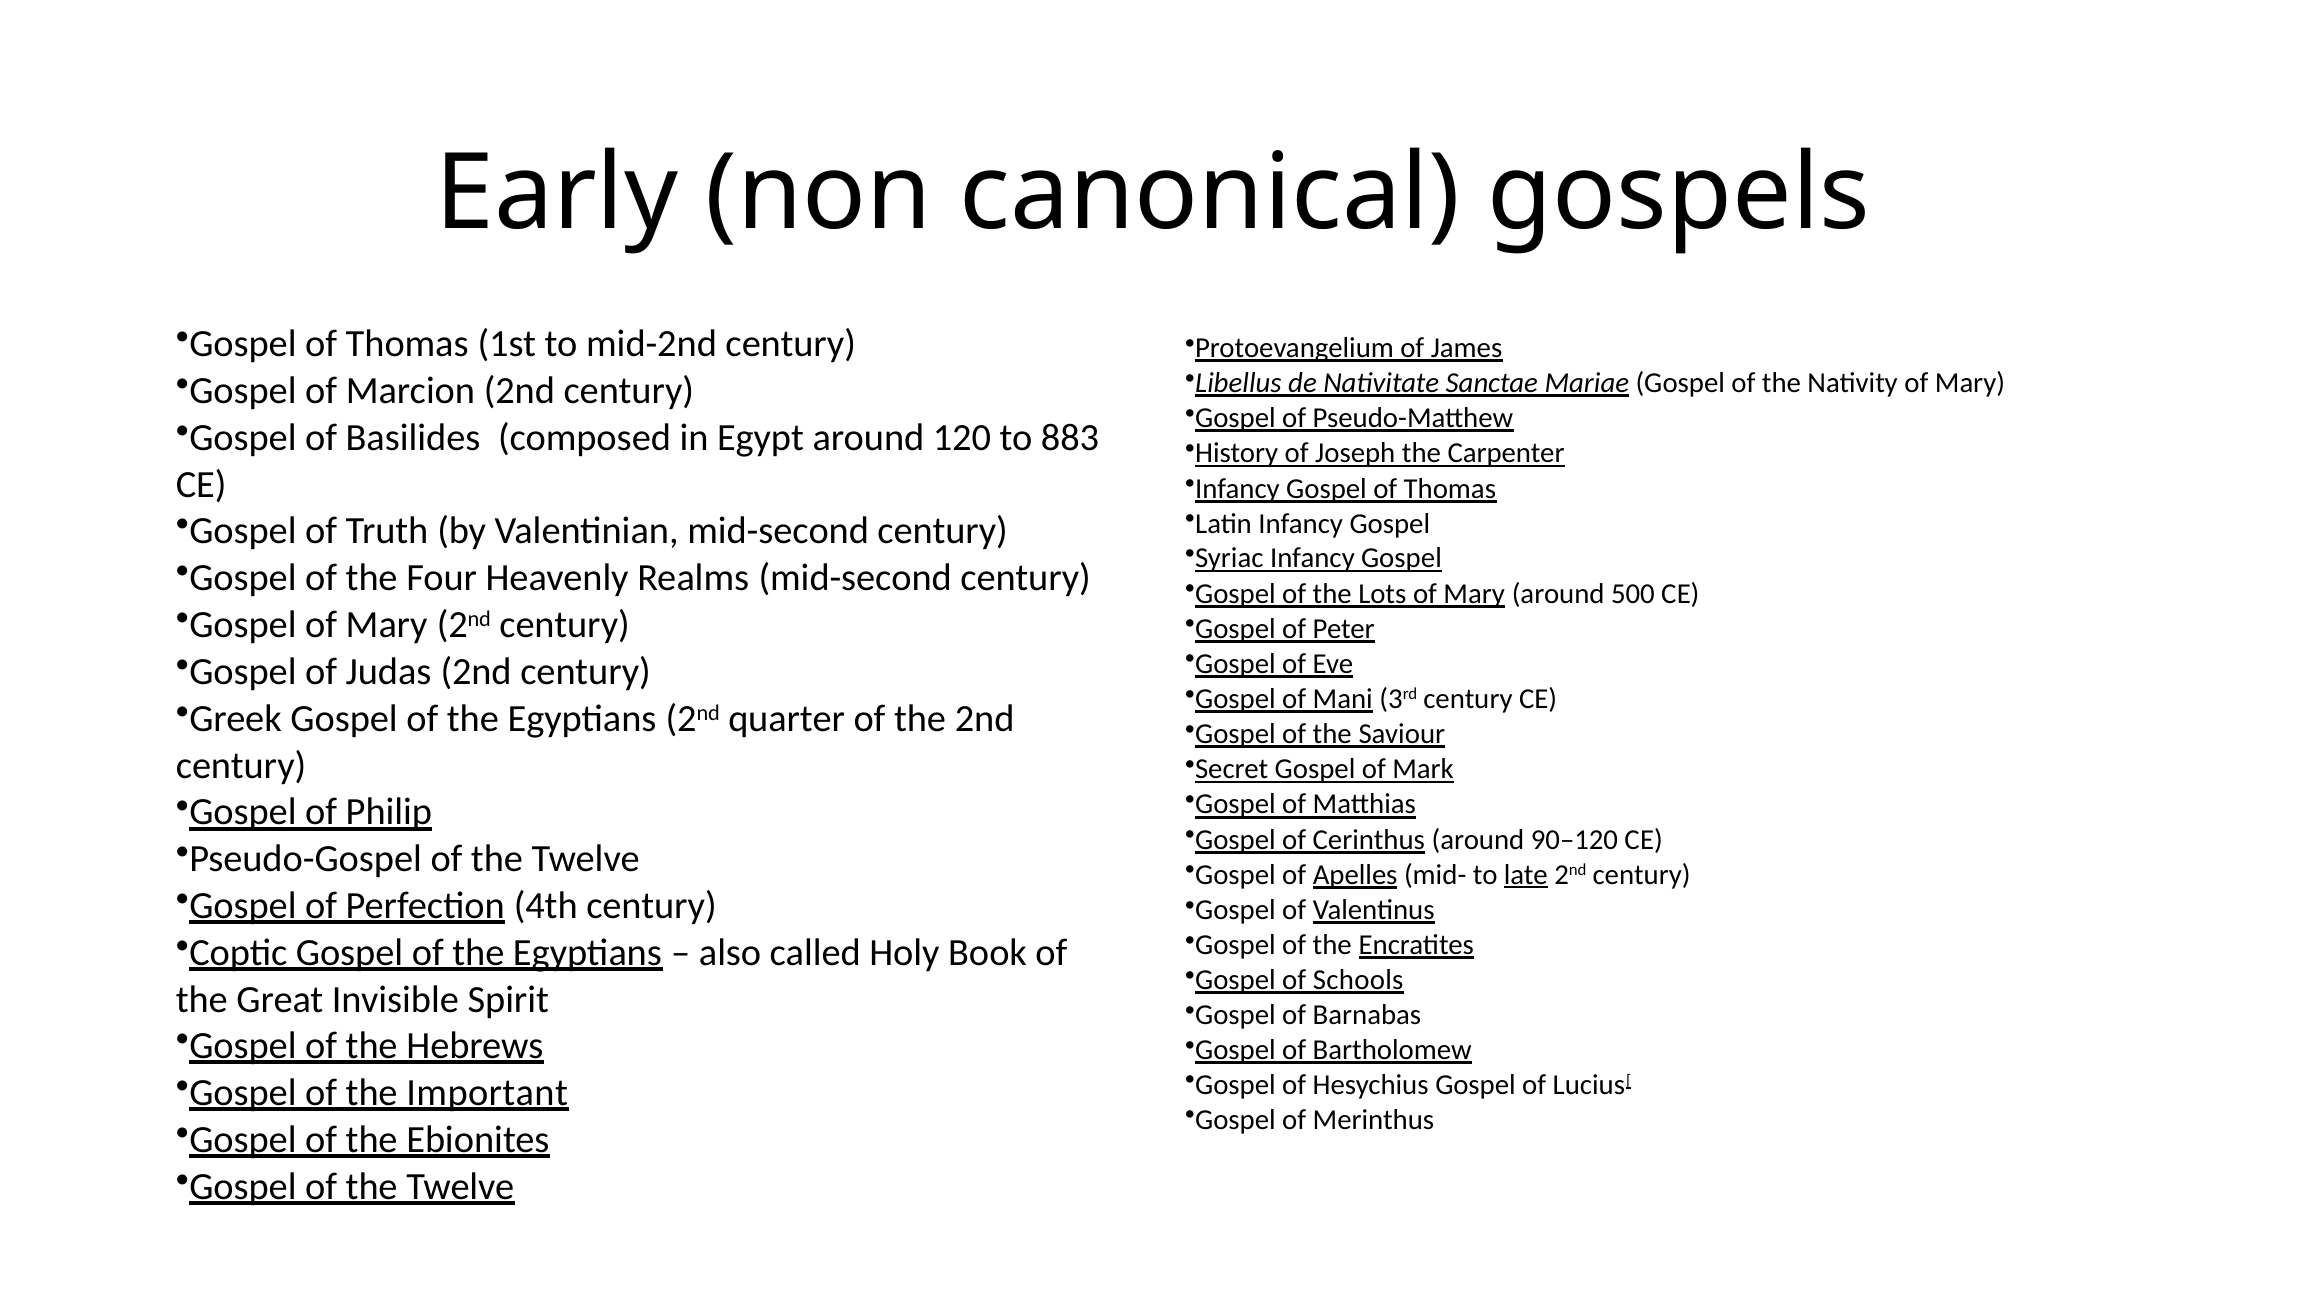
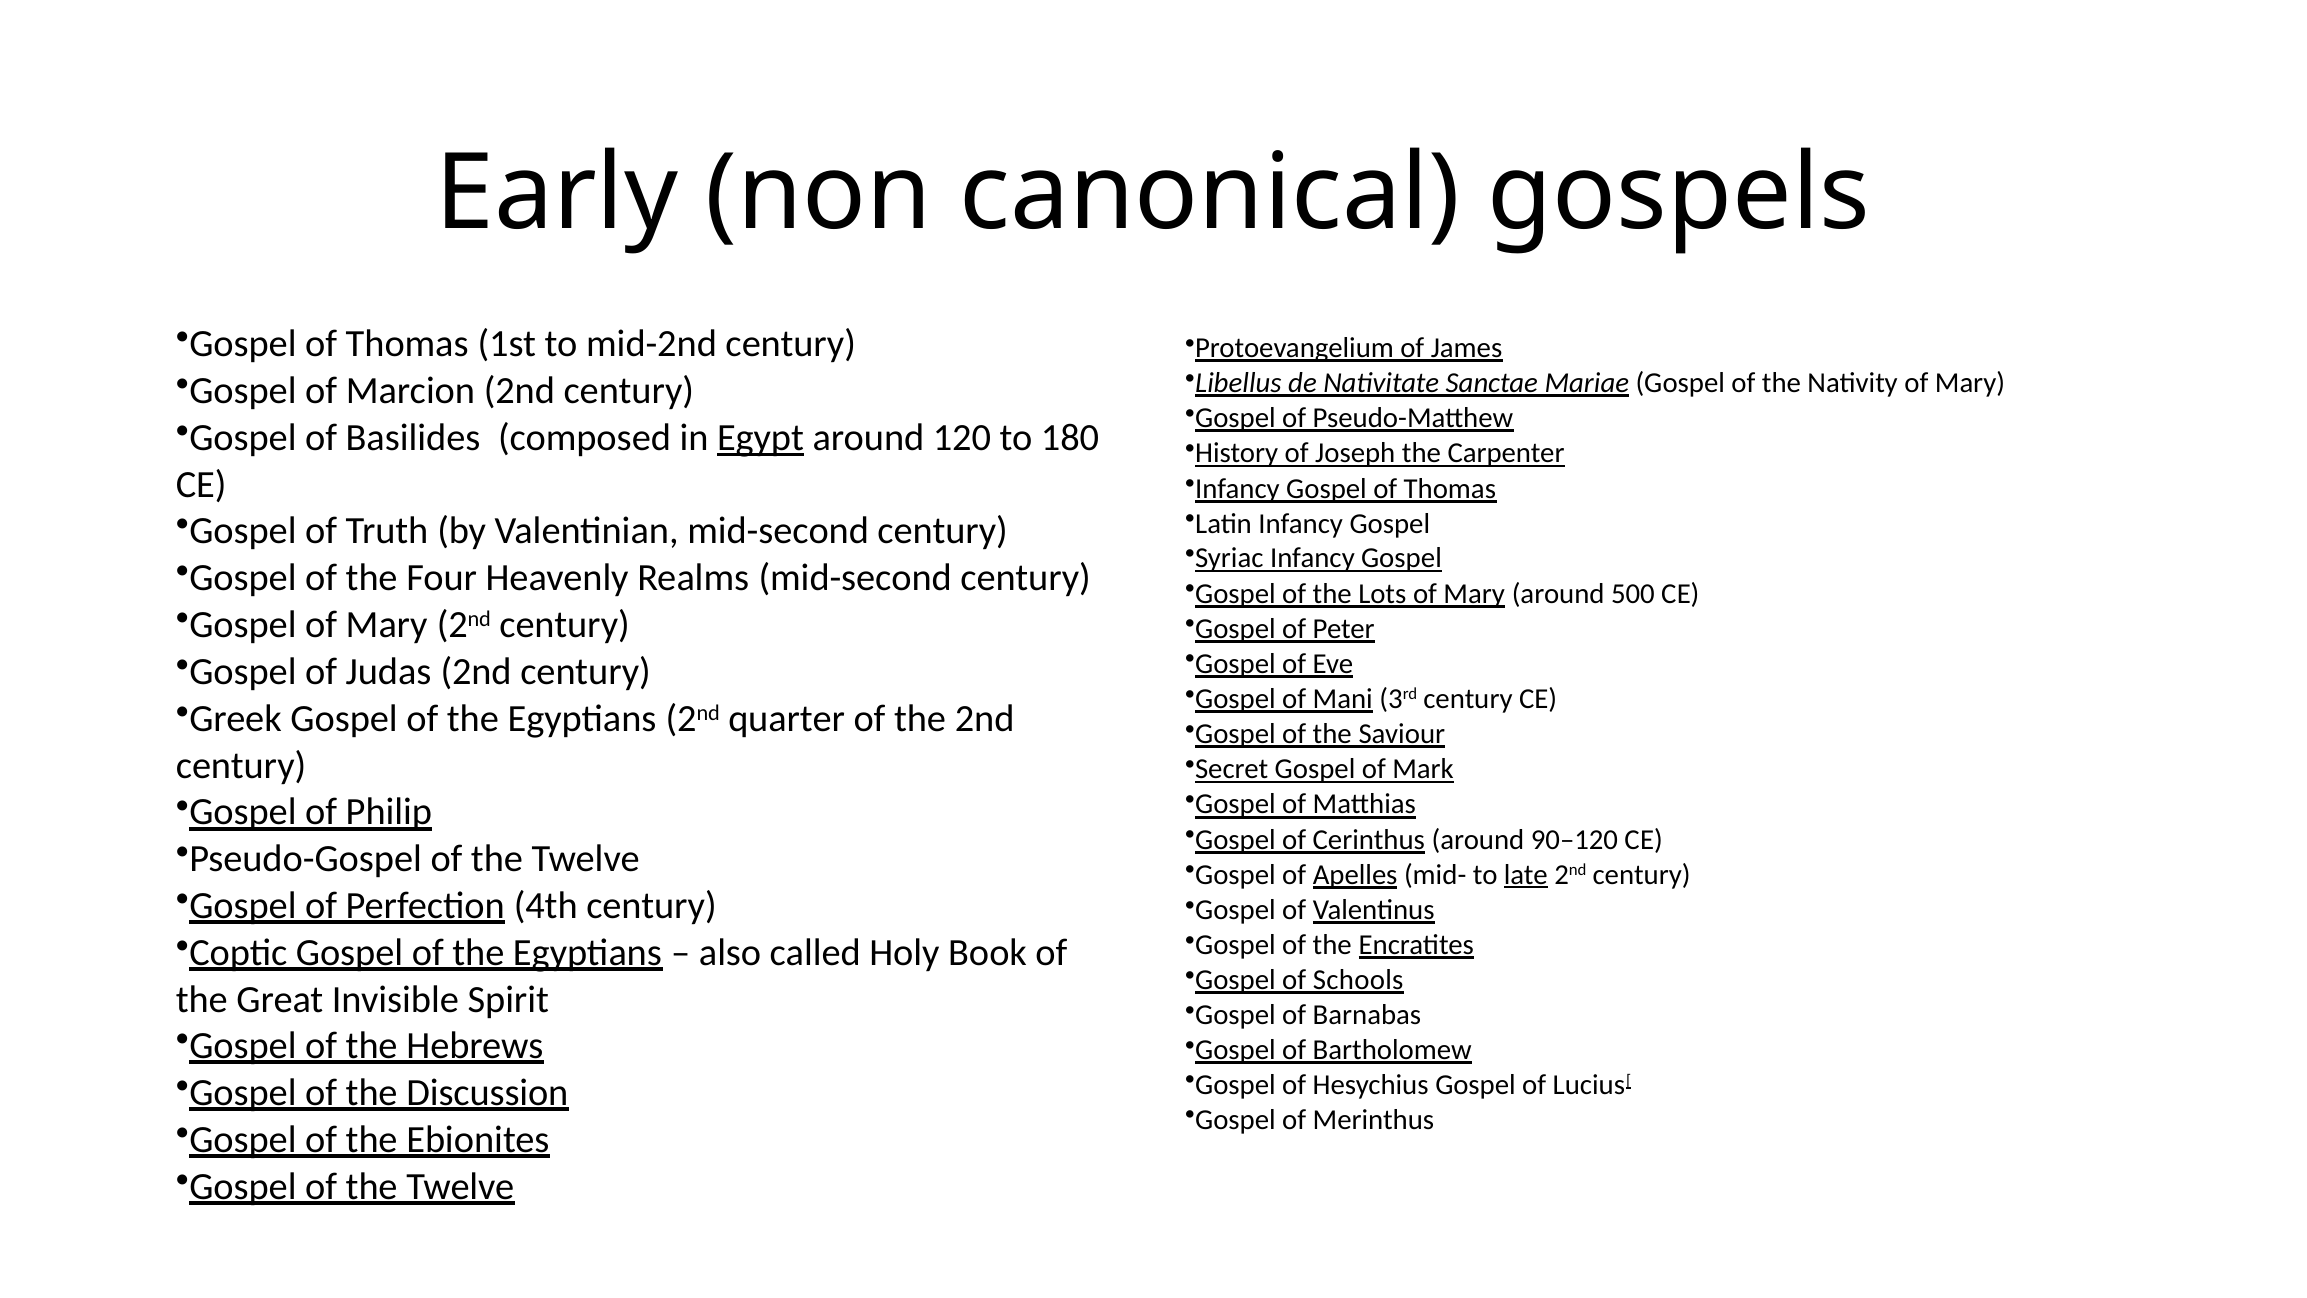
Egypt underline: none -> present
883: 883 -> 180
Important: Important -> Discussion
